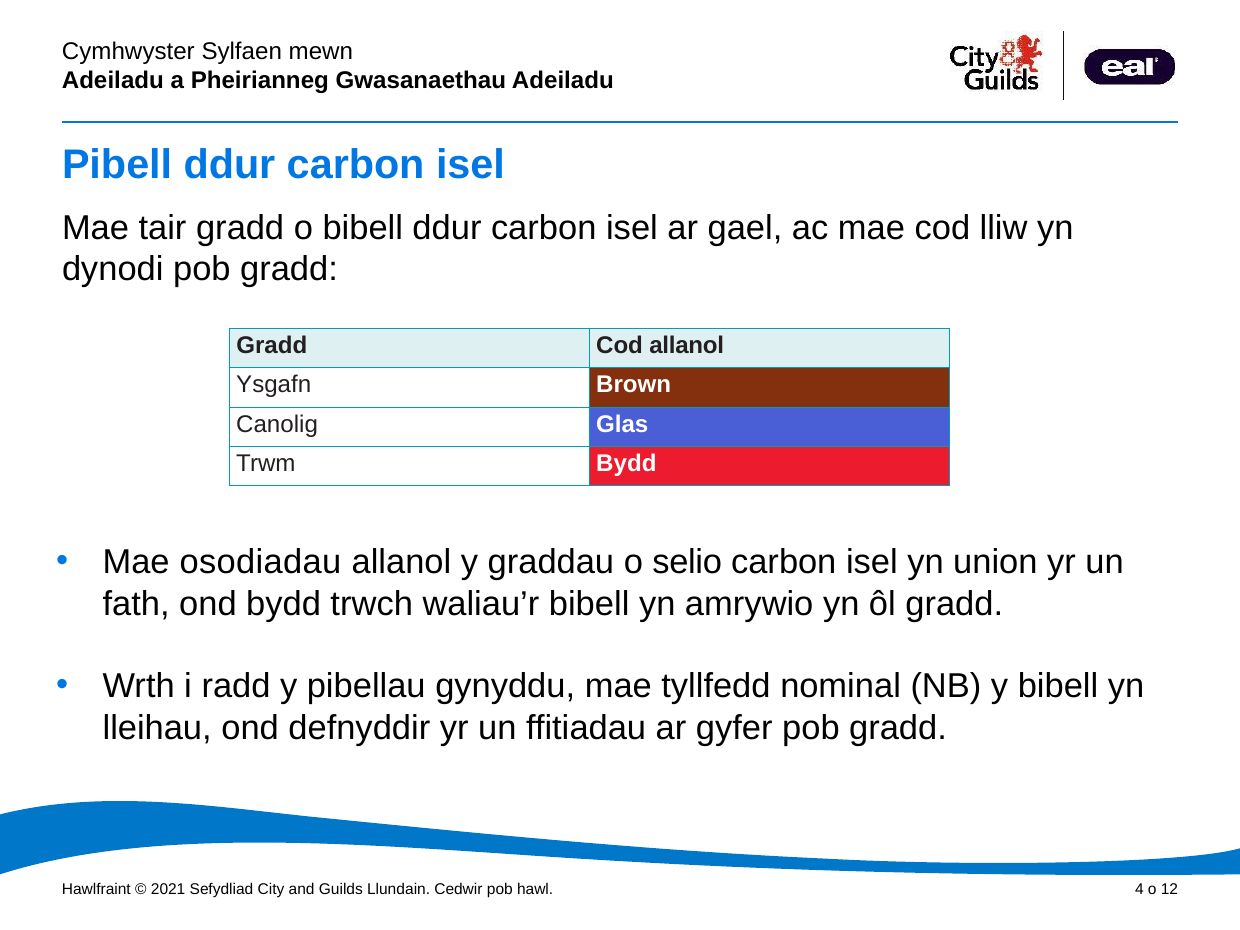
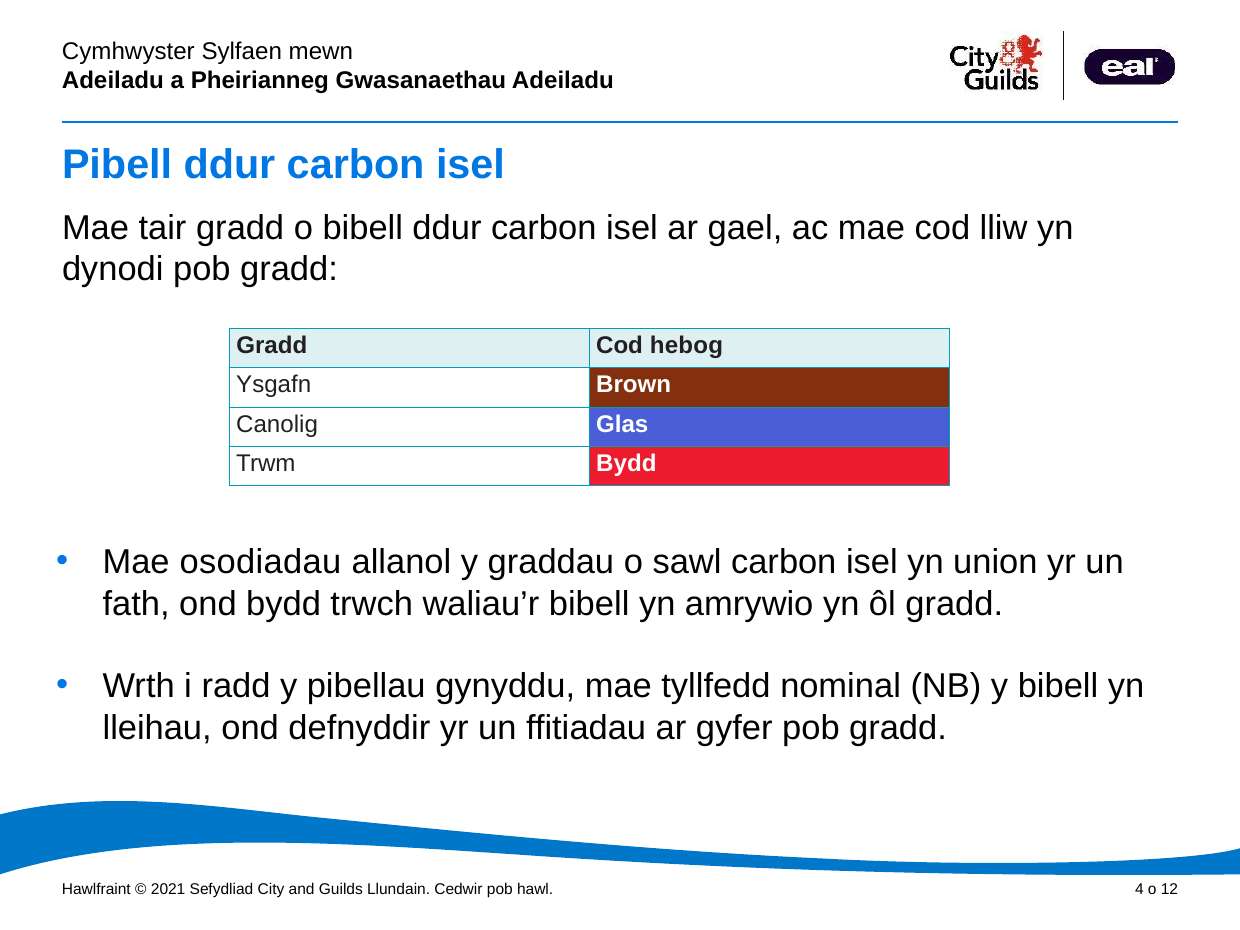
Cod allanol: allanol -> hebog
selio: selio -> sawl
